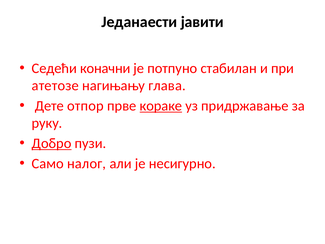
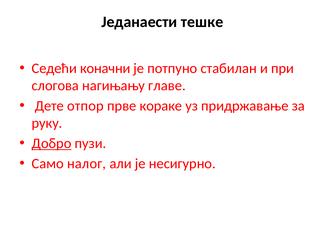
јавити: јавити -> тешке
атетозе: атетозе -> слогова
глава: глава -> главе
кораке underline: present -> none
